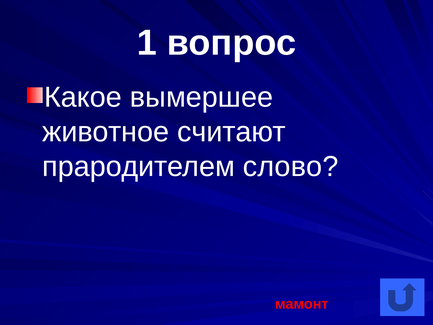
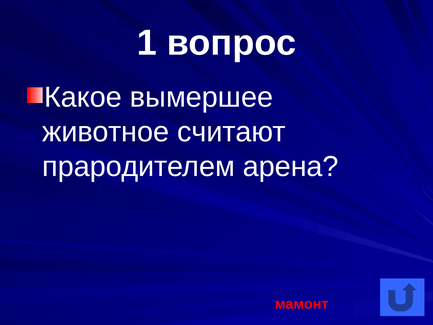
слово: слово -> арена
